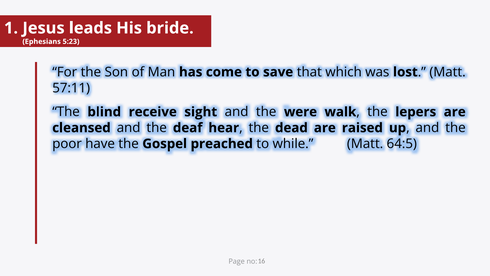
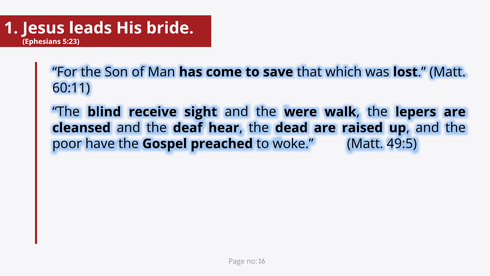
57:11: 57:11 -> 60:11
while: while -> woke
64:5: 64:5 -> 49:5
